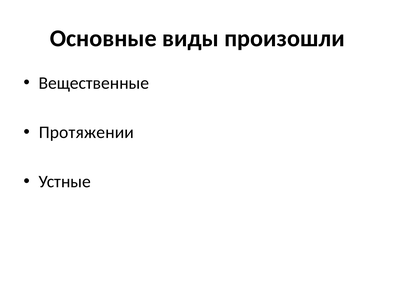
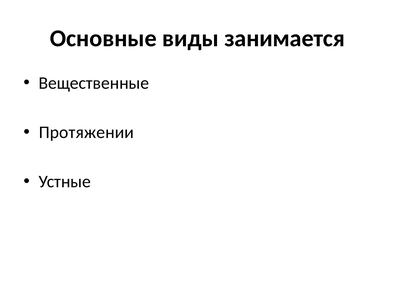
произошли: произошли -> занимается
